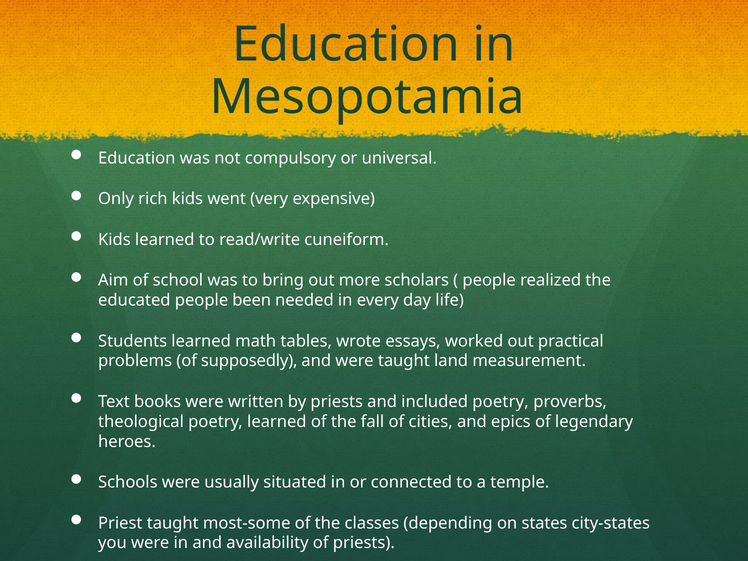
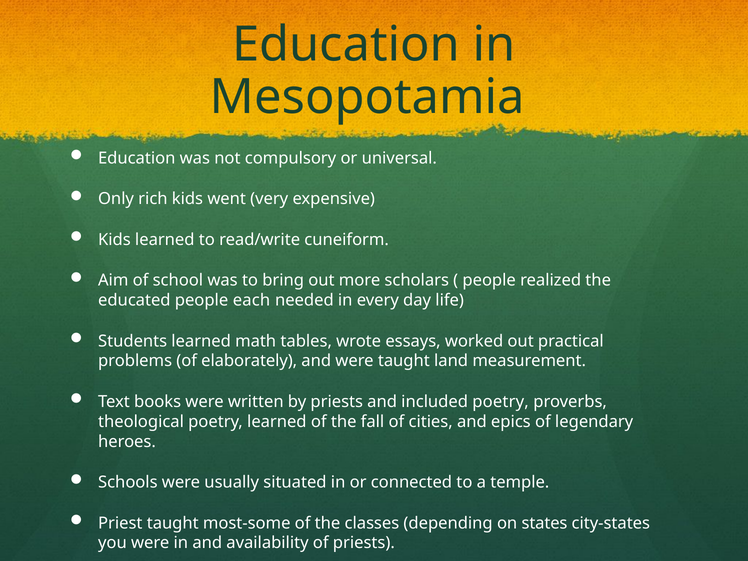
been: been -> each
supposedly: supposedly -> elaborately
